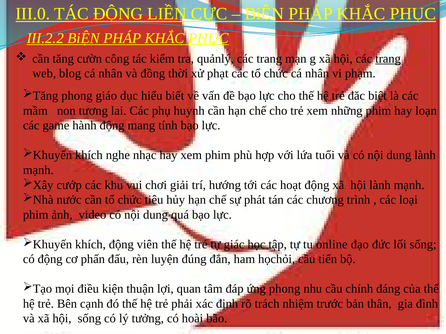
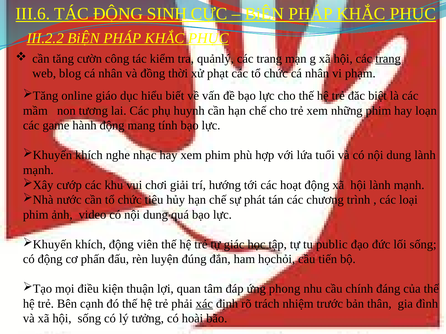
III.0: III.0 -> III.6
LIỀN: LIỀN -> SINH
phong at (77, 96): phong -> online
online: online -> public
xác underline: none -> present
